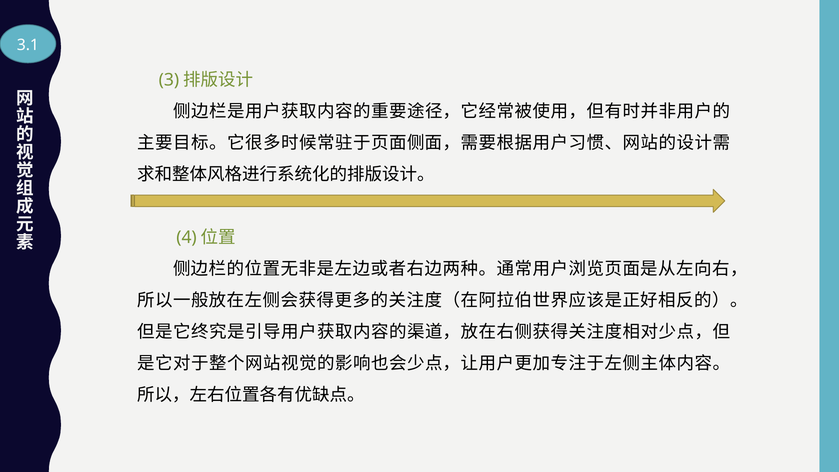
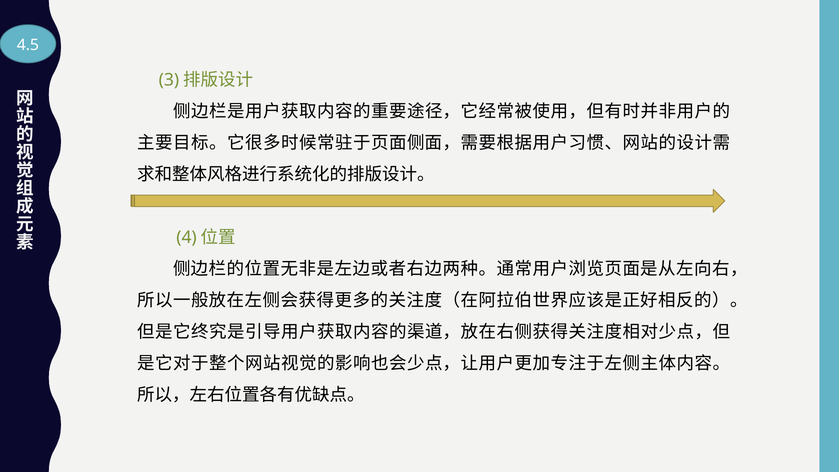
3.1: 3.1 -> 4.5
